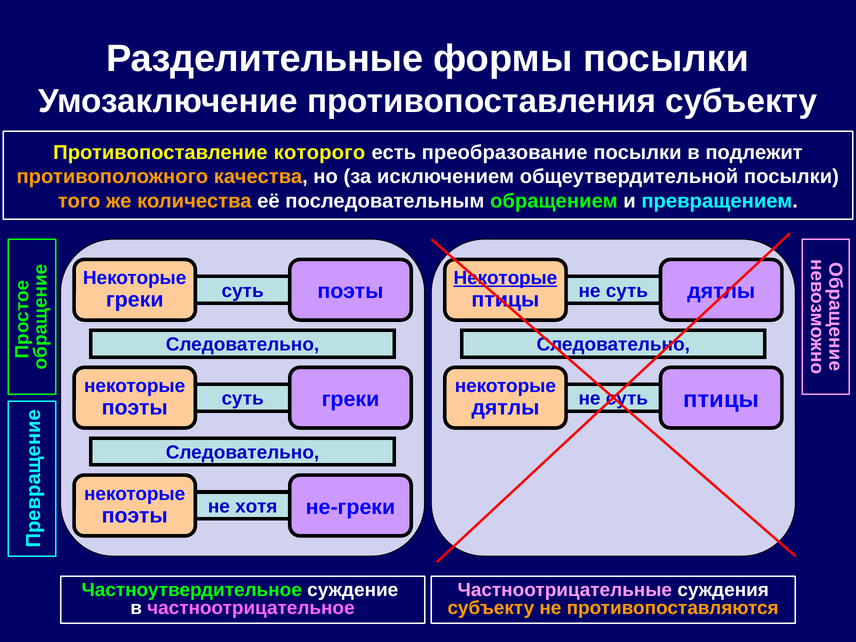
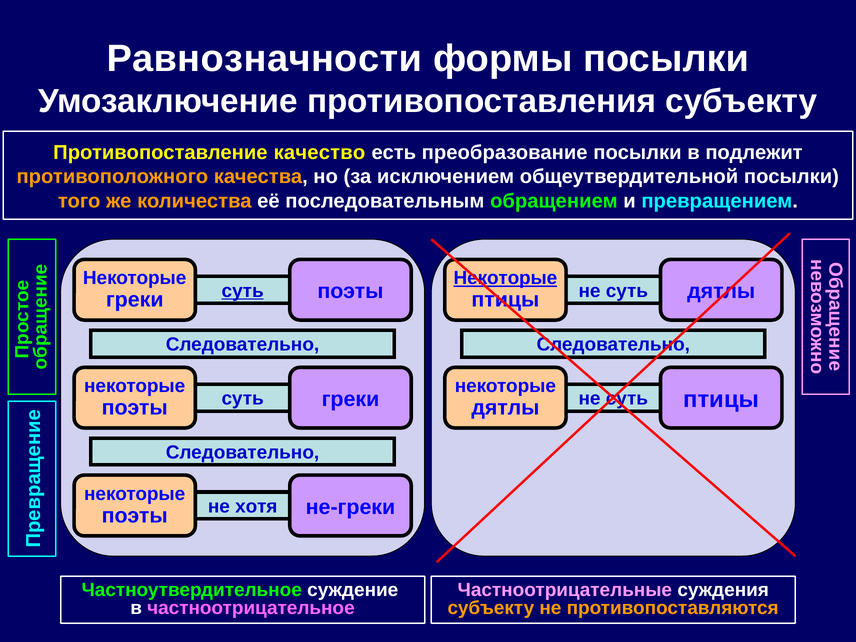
Разделительные: Разделительные -> Равнозначности
которого: которого -> качество
суть at (243, 291) underline: none -> present
